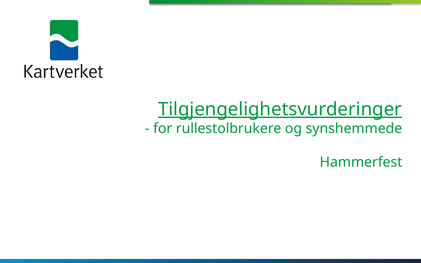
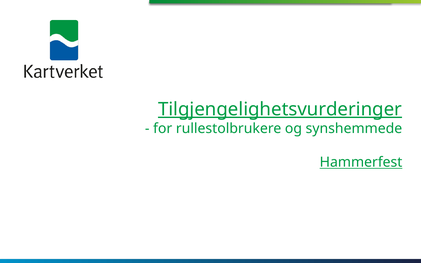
Hammerfest underline: none -> present
